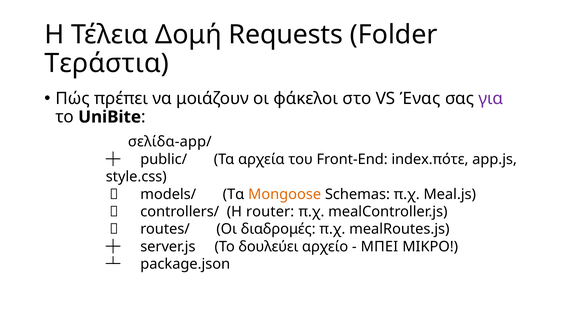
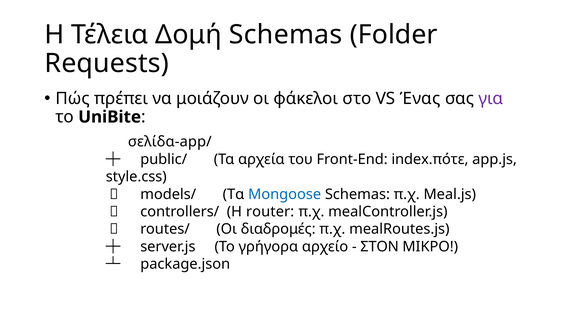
Δομή Requests: Requests -> Schemas
Τεράστια: Τεράστια -> Requests
Mongoose colour: orange -> blue
δουλεύει: δουλεύει -> γρήγορα
ΜΠΕΙ: ΜΠΕΙ -> ΣΤΟΝ
